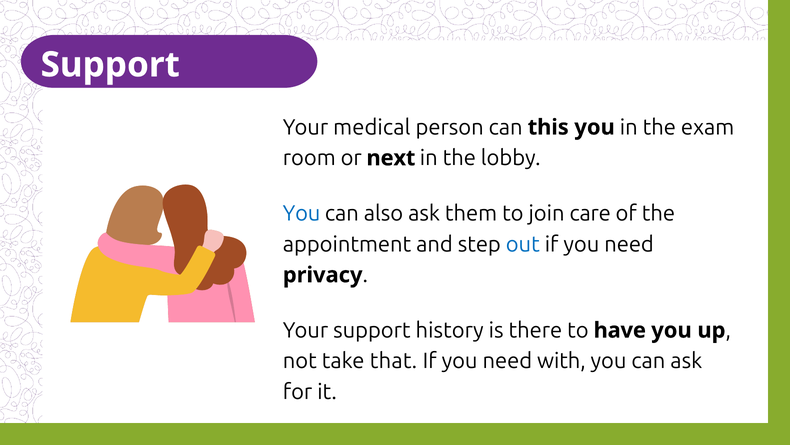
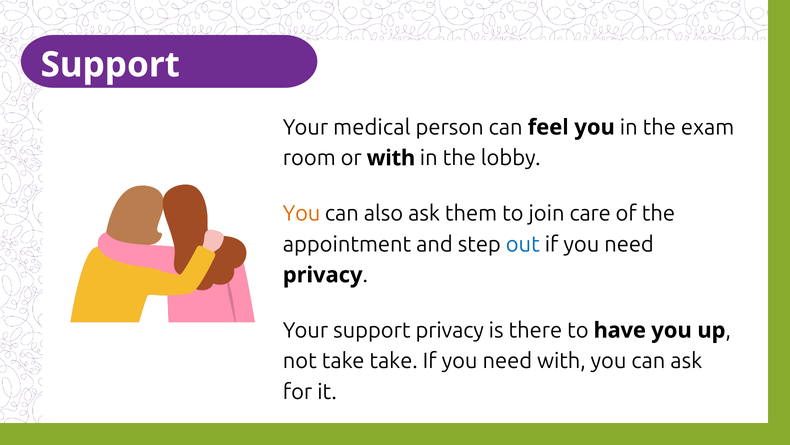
this: this -> feel
or next: next -> with
You at (301, 213) colour: blue -> orange
support history: history -> privacy
take that: that -> take
